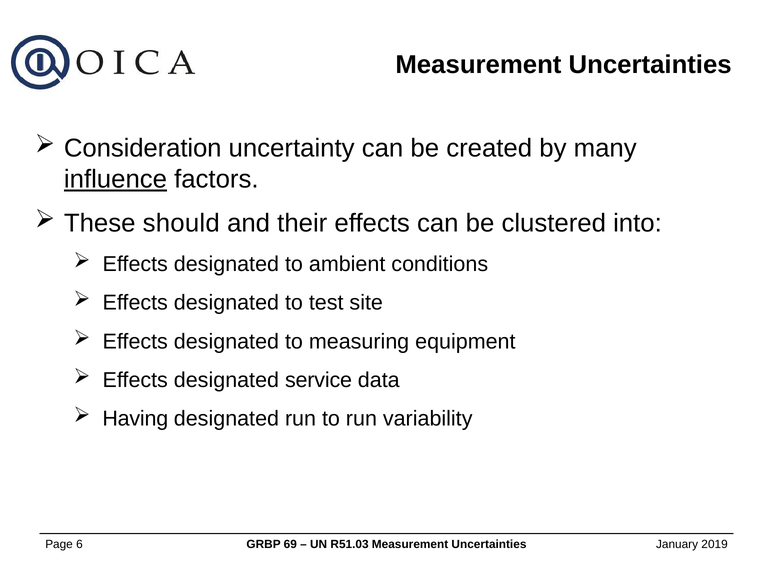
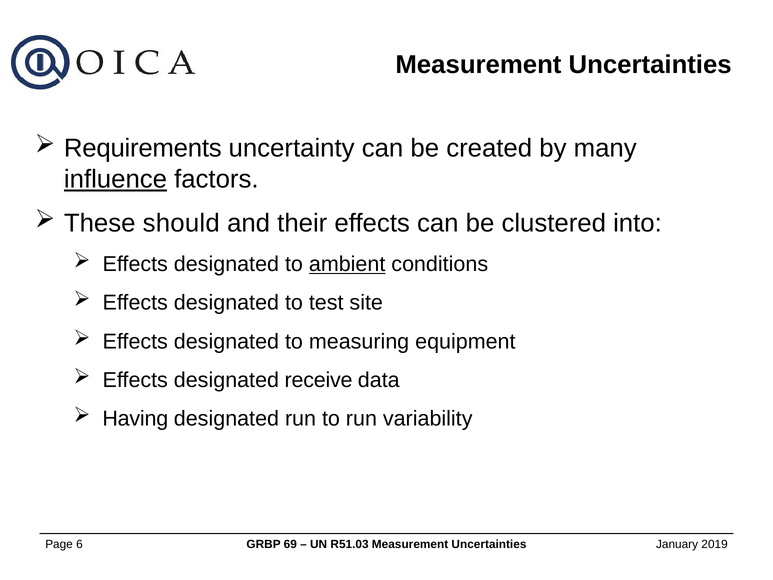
Consideration: Consideration -> Requirements
ambient underline: none -> present
service: service -> receive
